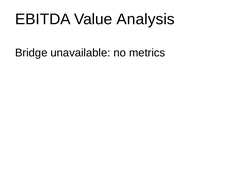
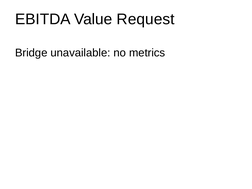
Analysis: Analysis -> Request
